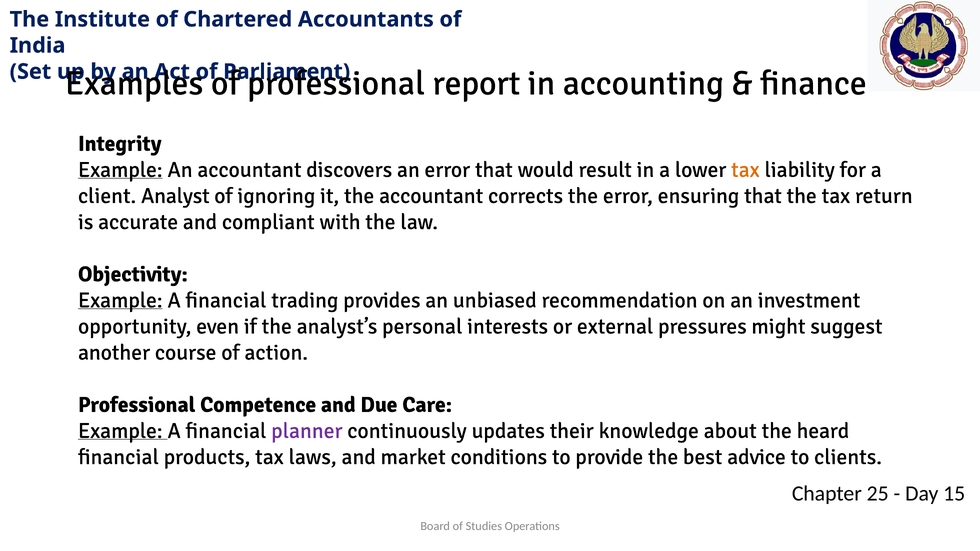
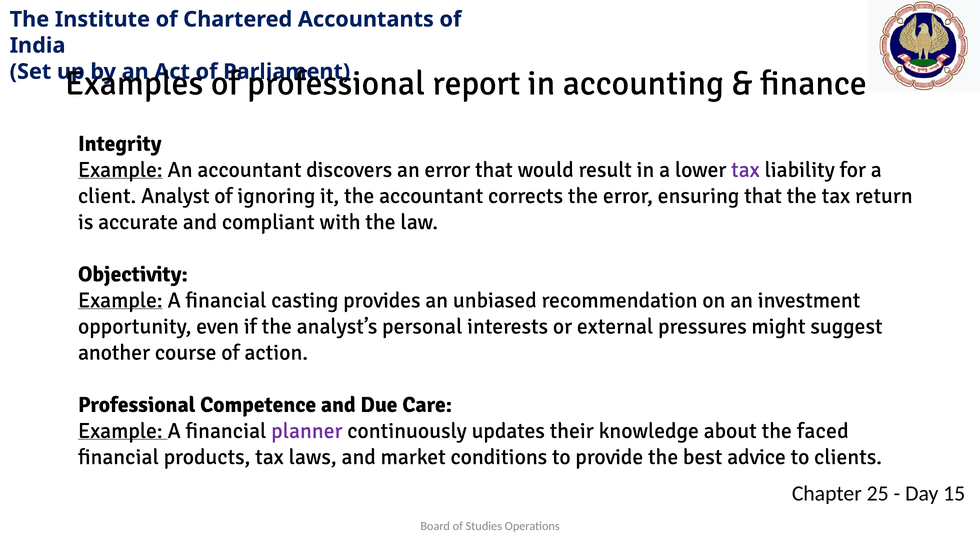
tax at (745, 170) colour: orange -> purple
trading: trading -> casting
heard: heard -> faced
